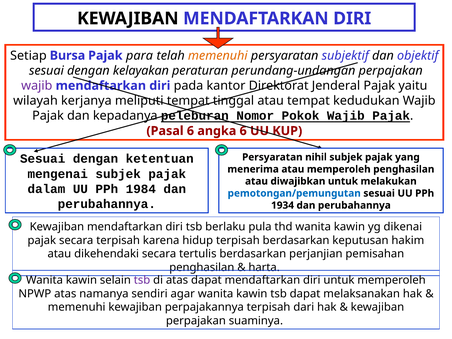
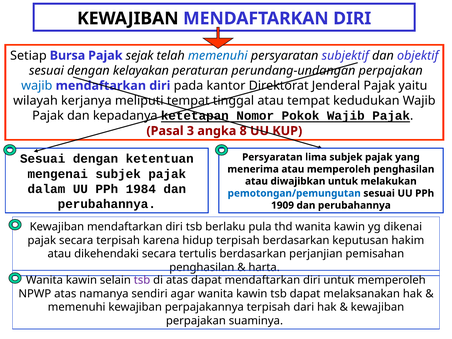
para: para -> sejak
memenuhi at (218, 56) colour: orange -> blue
wajib at (37, 86) colour: purple -> blue
peleburan: peleburan -> ketetapan
Pasal 6: 6 -> 3
angka 6: 6 -> 8
nihil: nihil -> lima
1934: 1934 -> 1909
